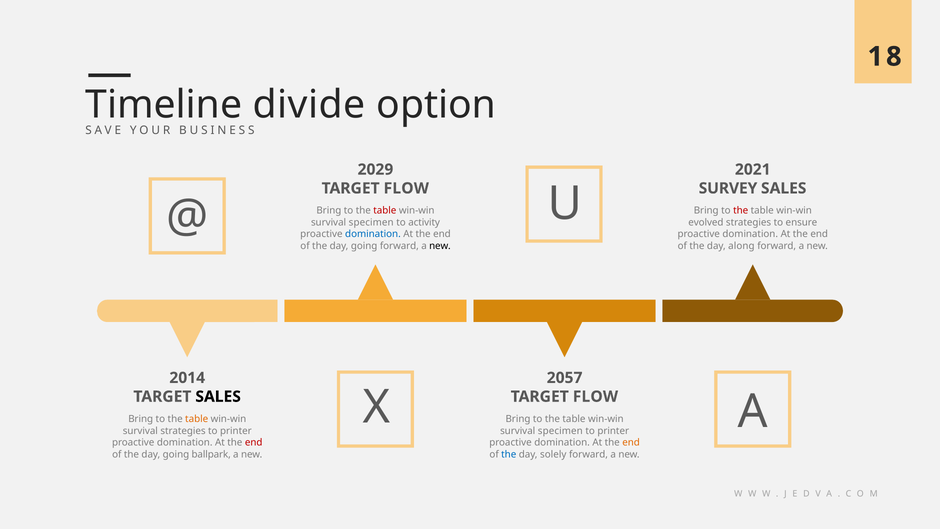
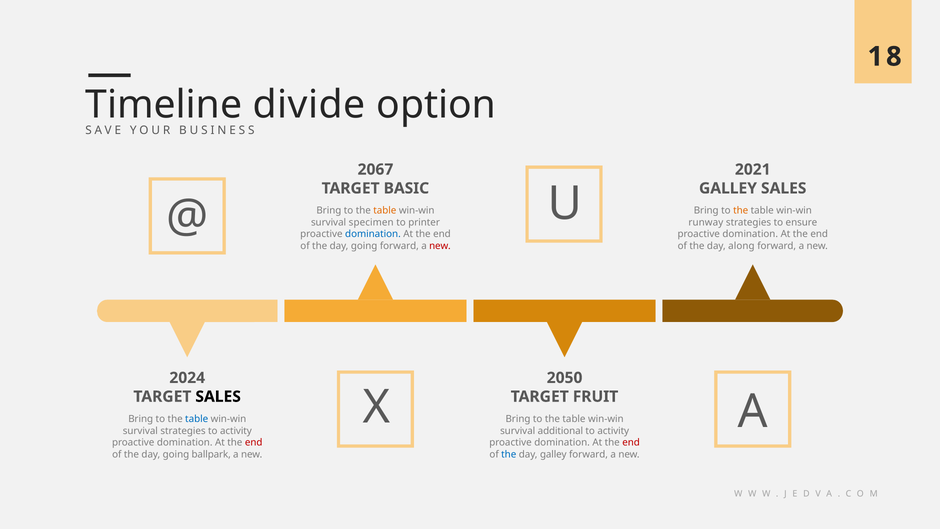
2029: 2029 -> 2067
FLOW at (406, 188): FLOW -> BASIC
SURVEY at (728, 188): SURVEY -> GALLEY
table at (385, 211) colour: red -> orange
the at (741, 211) colour: red -> orange
activity: activity -> printer
evolved: evolved -> runway
new at (440, 246) colour: black -> red
2014: 2014 -> 2024
2057: 2057 -> 2050
FLOW at (595, 396): FLOW -> FRUIT
table at (197, 419) colour: orange -> blue
strategies to printer: printer -> activity
specimen at (560, 431): specimen -> additional
printer at (613, 431): printer -> activity
end at (631, 442) colour: orange -> red
day solely: solely -> galley
